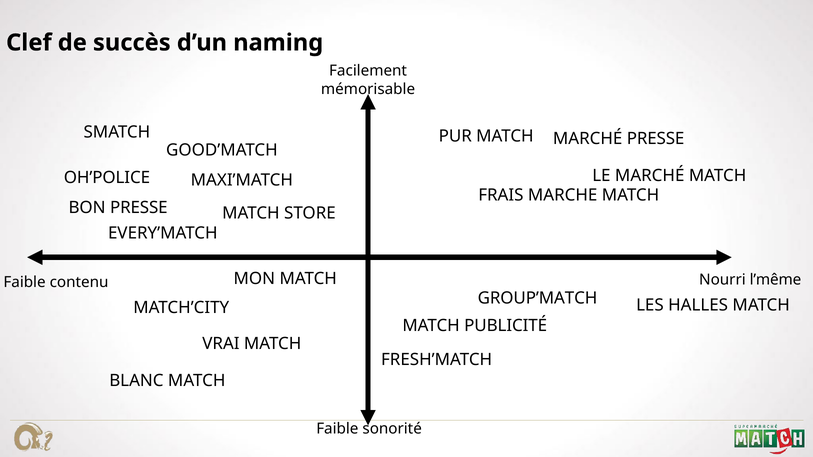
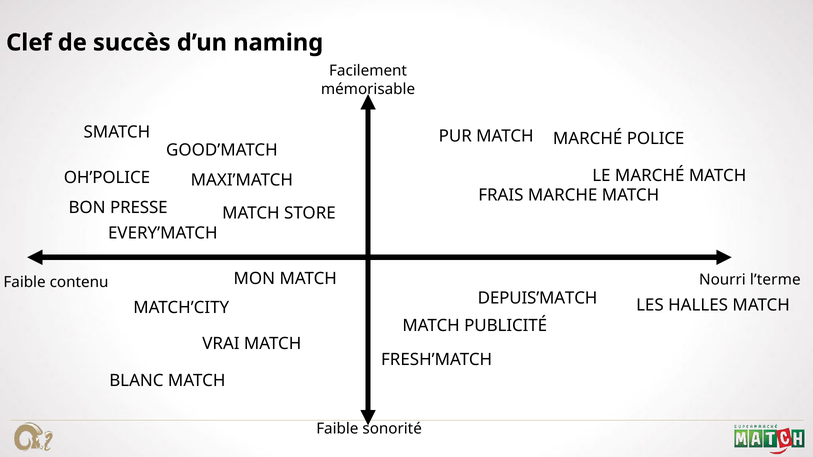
MARCHÉ PRESSE: PRESSE -> POLICE
l’même: l’même -> l’terme
GROUP’MATCH: GROUP’MATCH -> DEPUIS’MATCH
